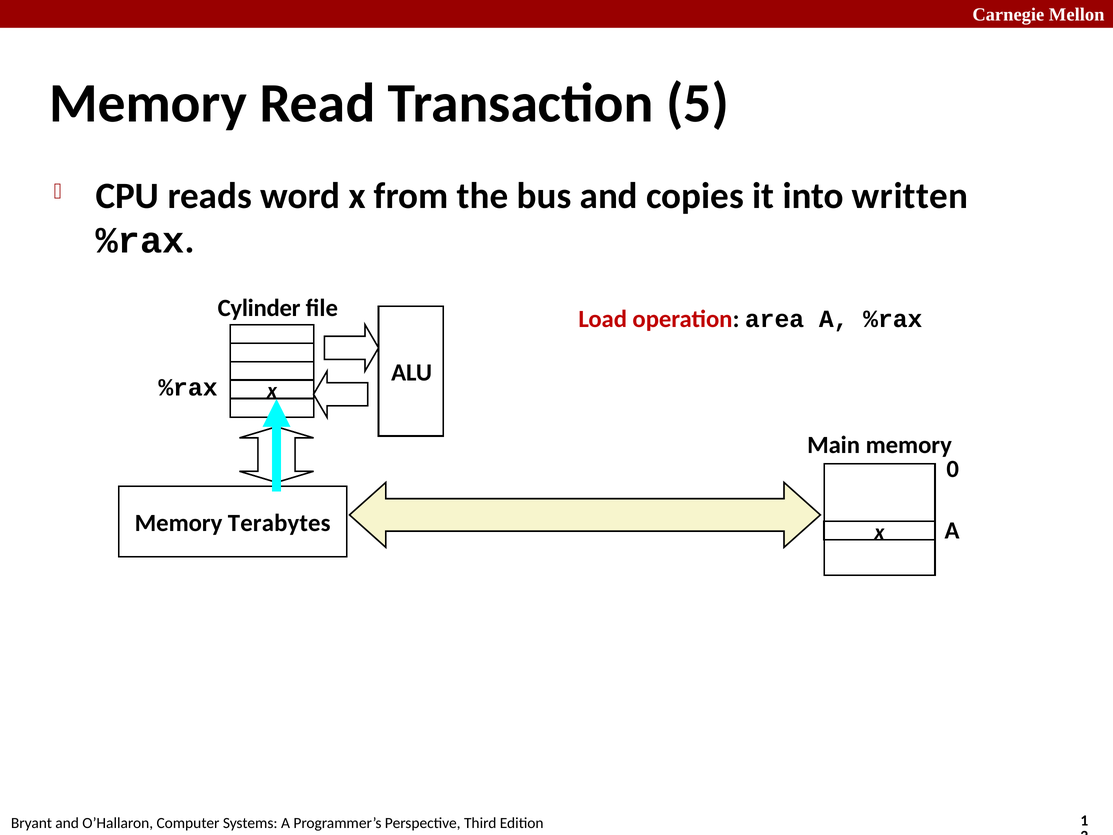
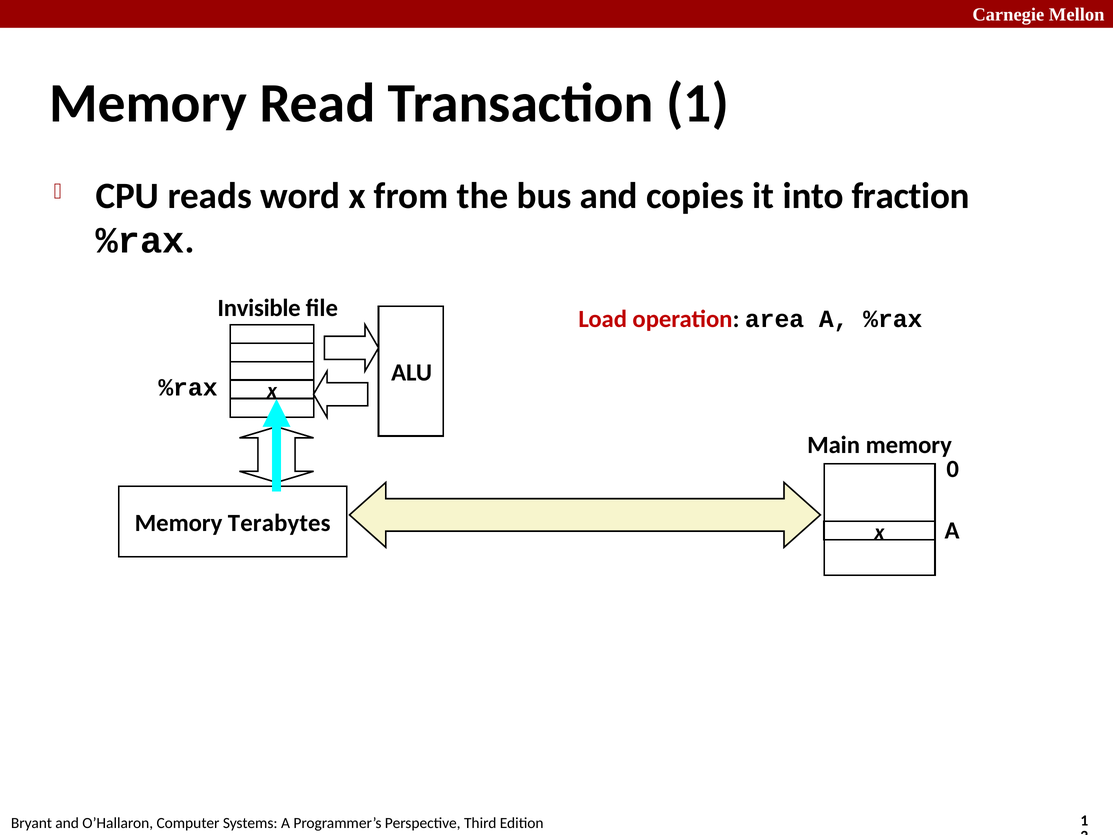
Transaction 5: 5 -> 1
written: written -> fraction
Cylinder: Cylinder -> Invisible
